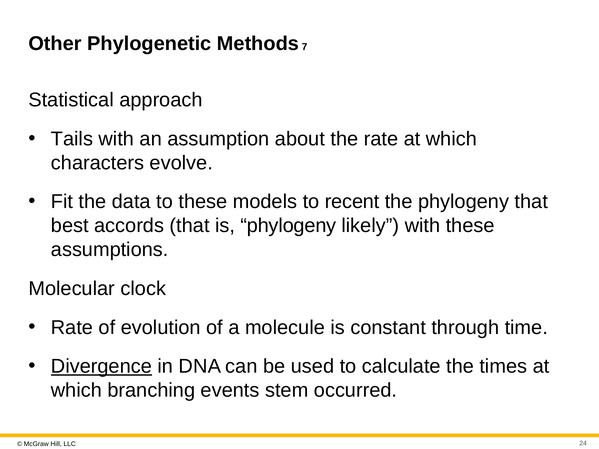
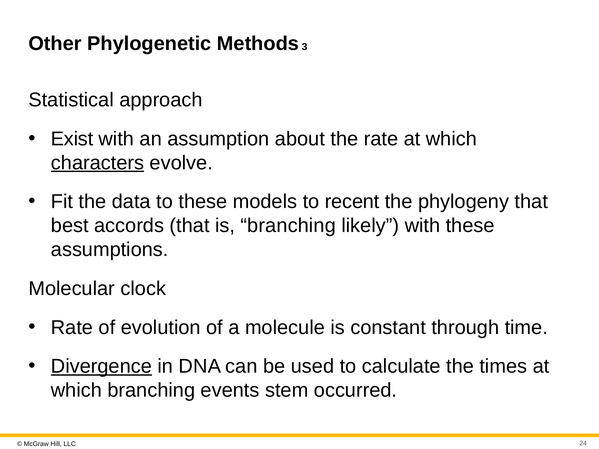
7: 7 -> 3
Tails: Tails -> Exist
characters underline: none -> present
is phylogeny: phylogeny -> branching
